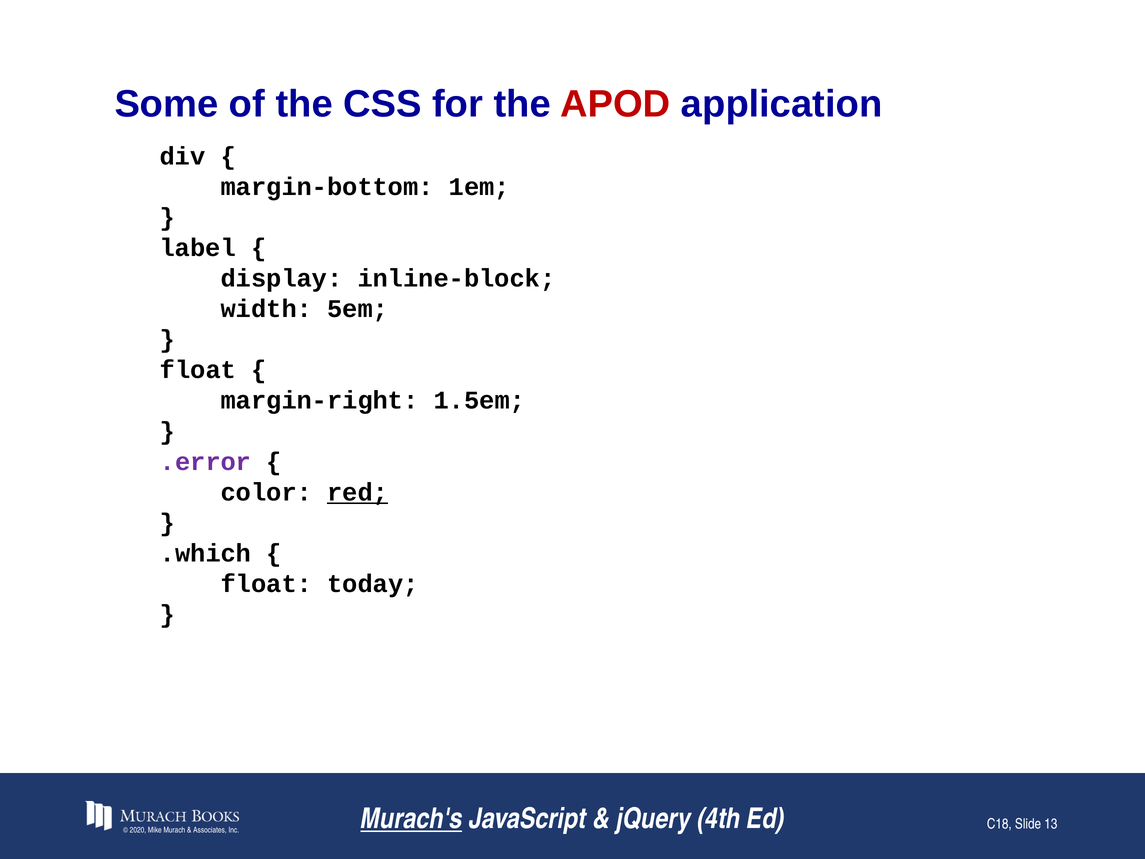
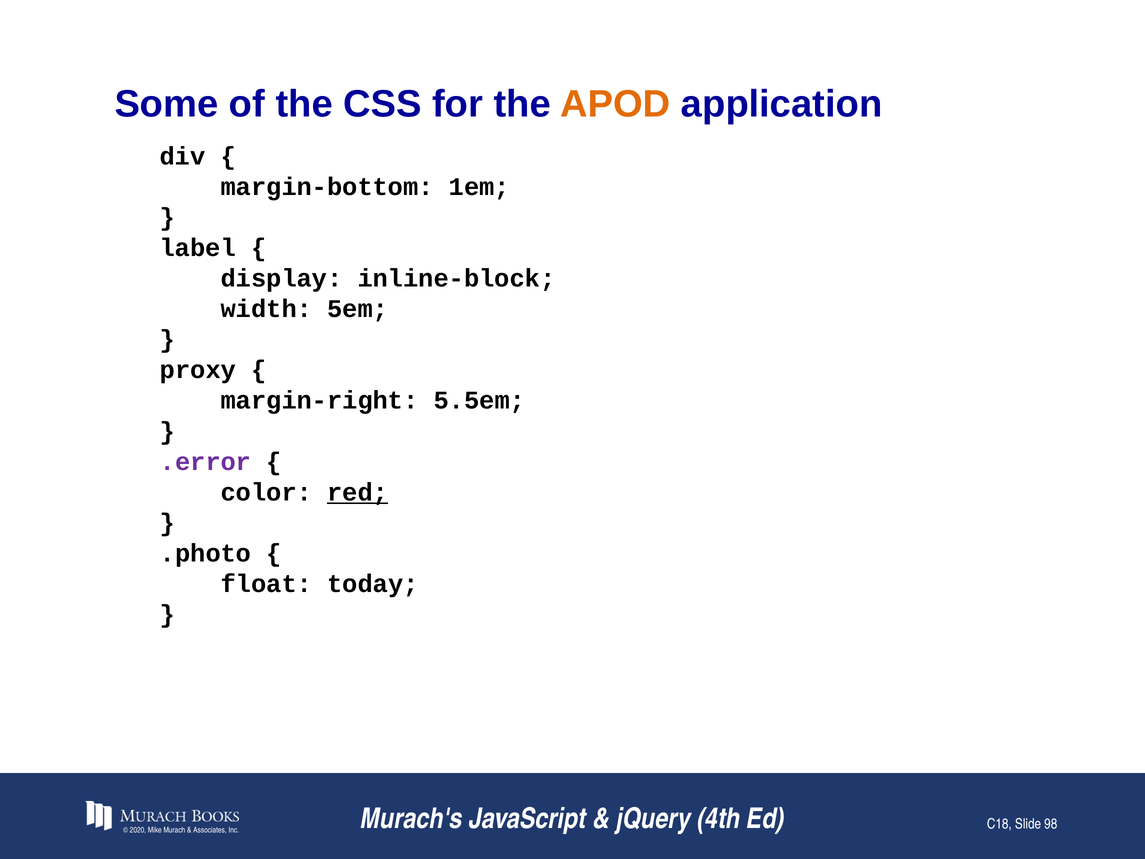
APOD colour: red -> orange
float at (198, 370): float -> proxy
1.5em: 1.5em -> 5.5em
.which: .which -> .photo
Murach's underline: present -> none
13: 13 -> 98
